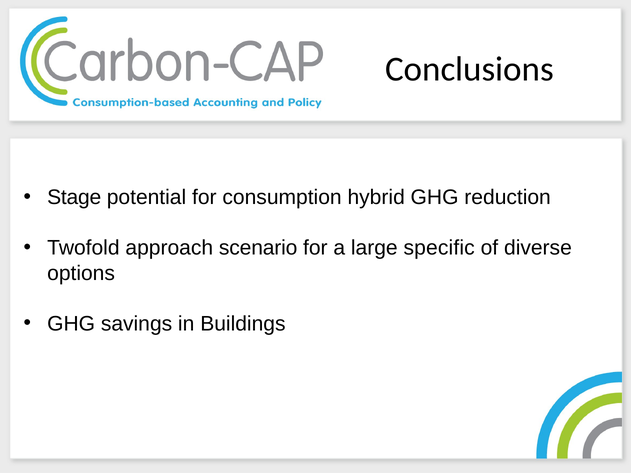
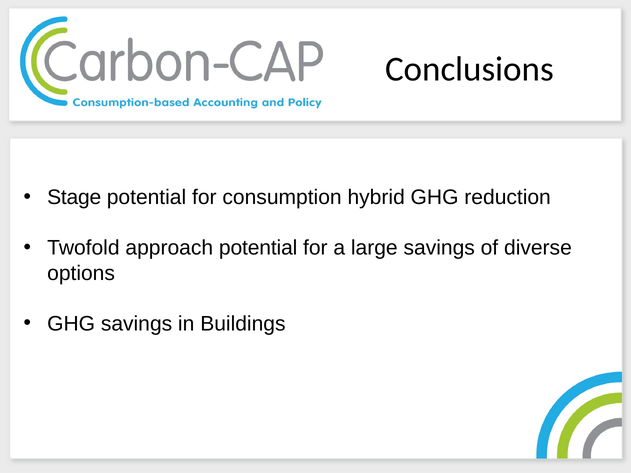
approach scenario: scenario -> potential
large specific: specific -> savings
